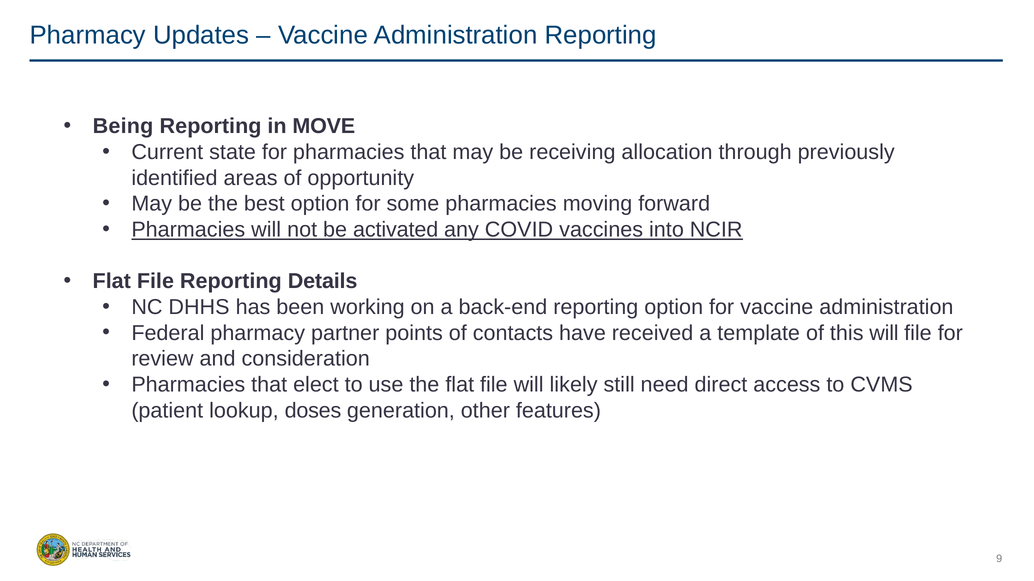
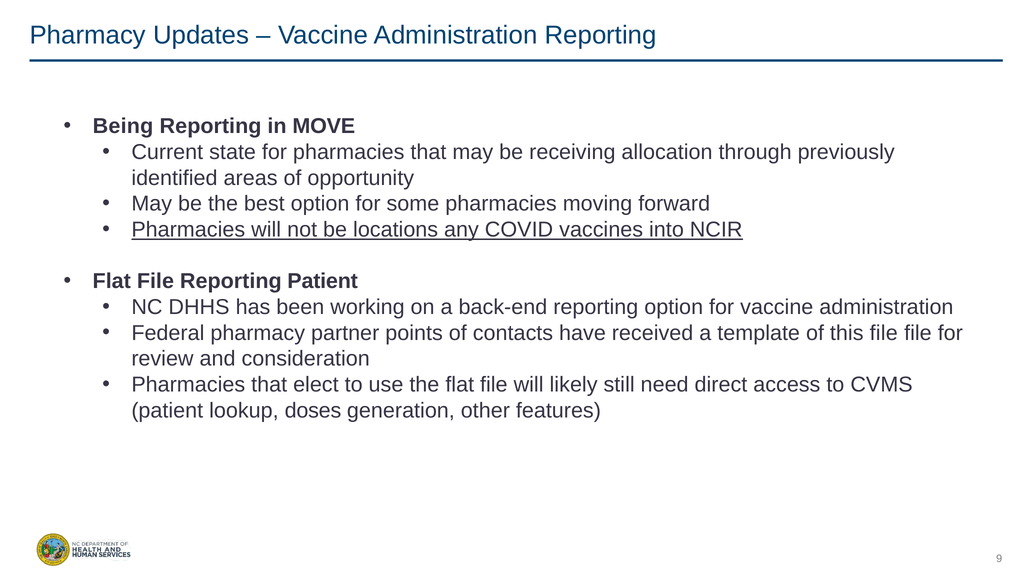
activated: activated -> locations
Reporting Details: Details -> Patient
this will: will -> file
